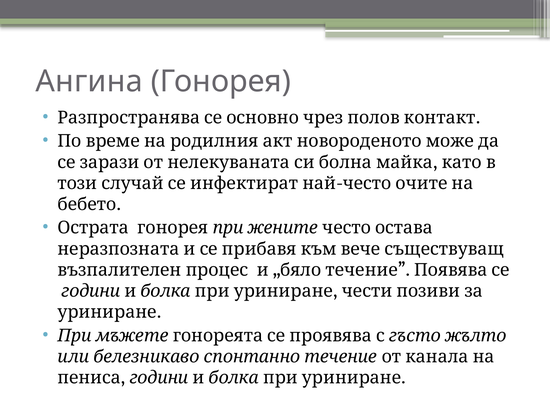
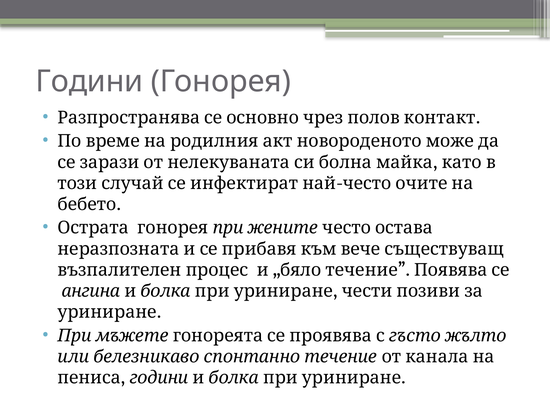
Ангина at (89, 81): Ангина -> Години
години at (91, 291): години -> ангина
